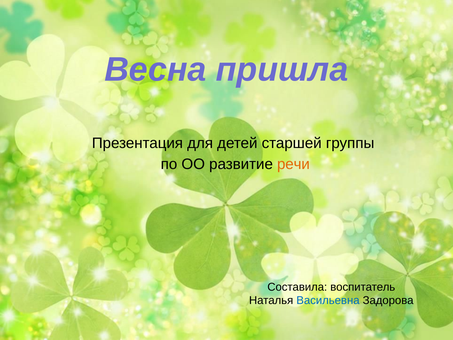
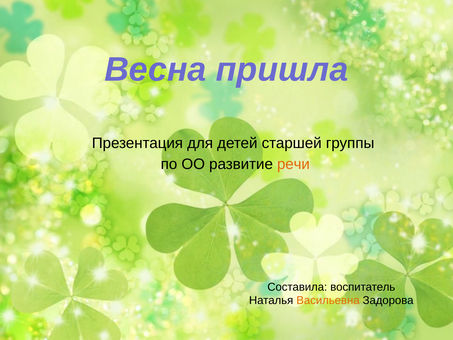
Васильевна colour: blue -> orange
